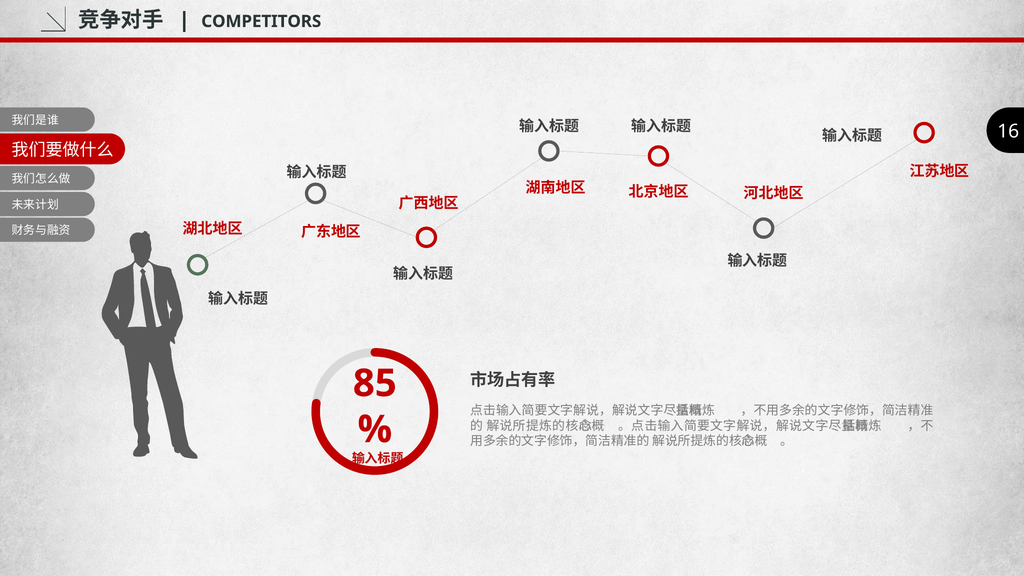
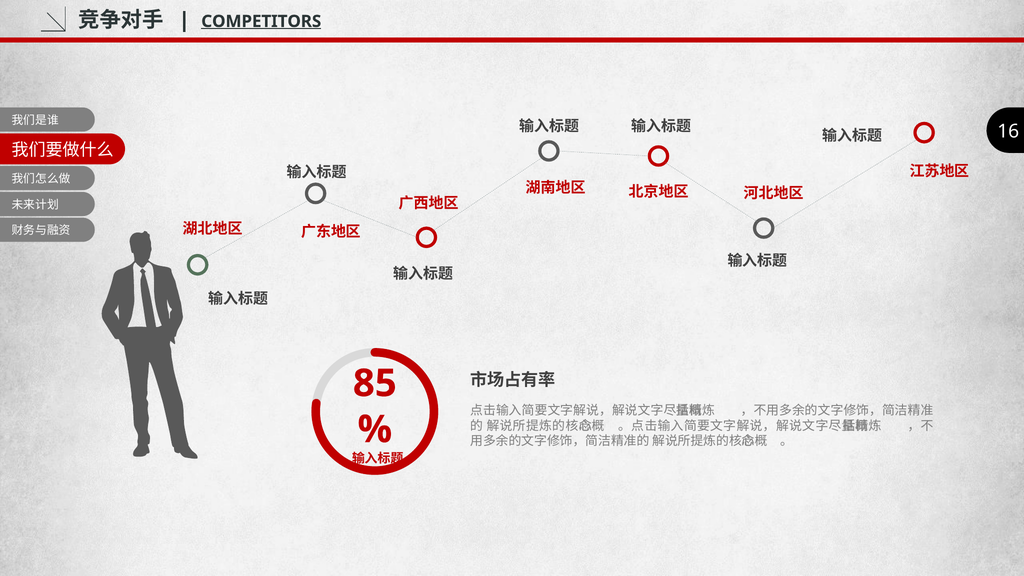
COMPETITORS underline: none -> present
